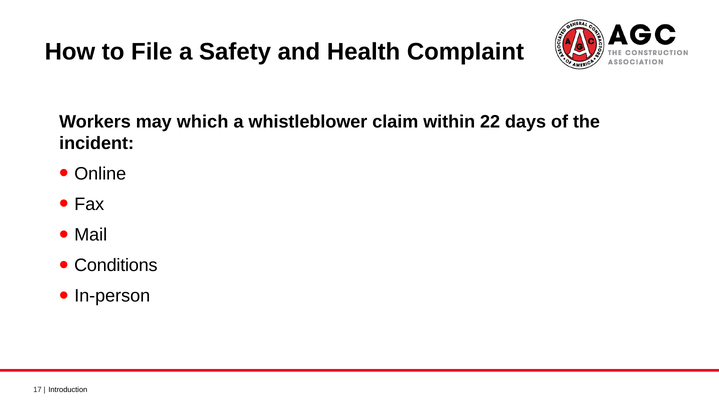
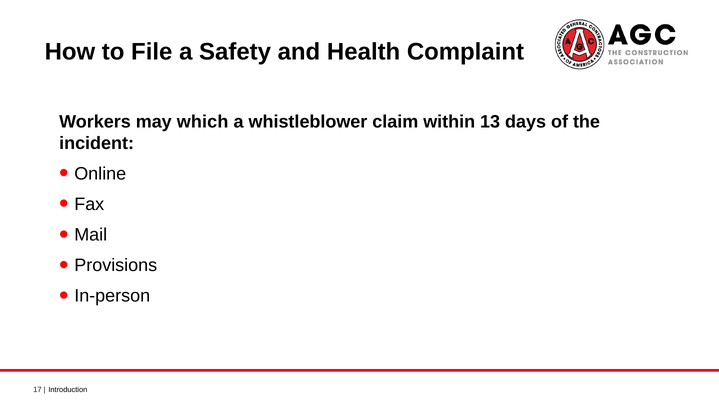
22: 22 -> 13
Conditions: Conditions -> Provisions
